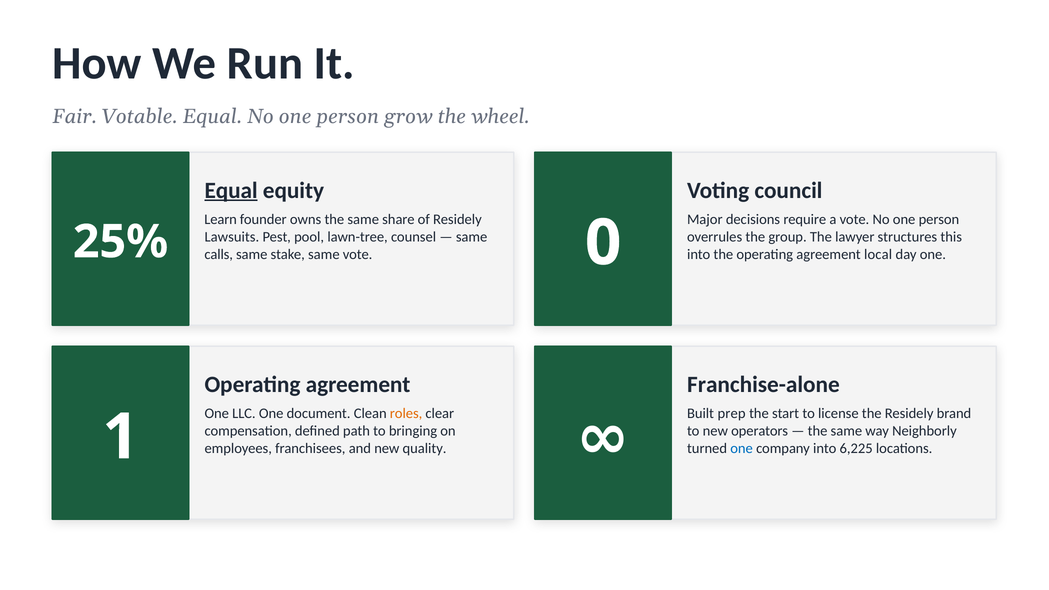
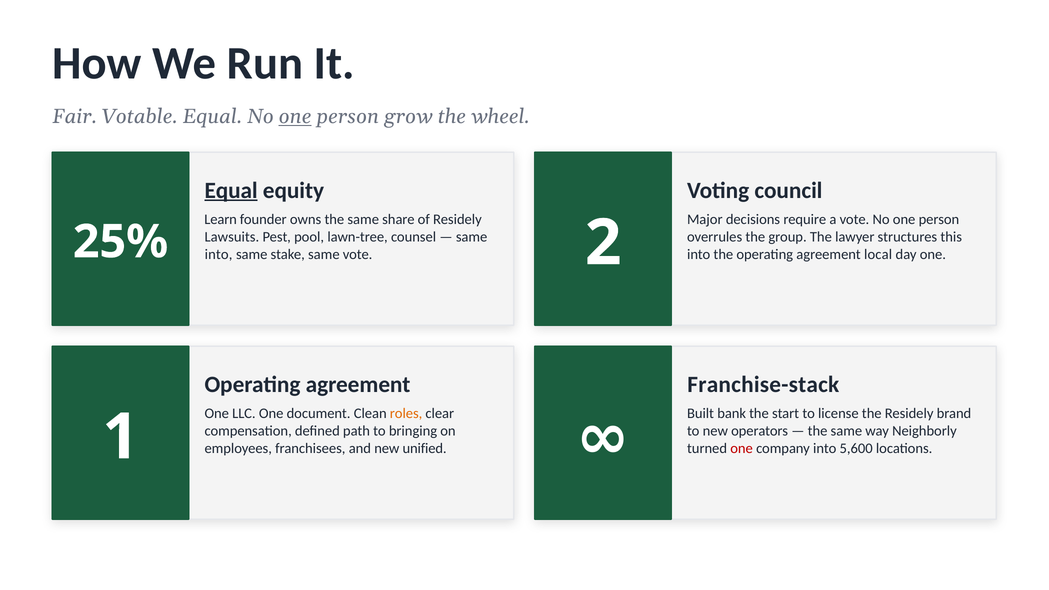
one at (295, 117) underline: none -> present
calls at (219, 255): calls -> into
0: 0 -> 2
Franchise-alone: Franchise-alone -> Franchise-stack
prep: prep -> bank
quality: quality -> unified
one at (742, 449) colour: blue -> red
6,225: 6,225 -> 5,600
